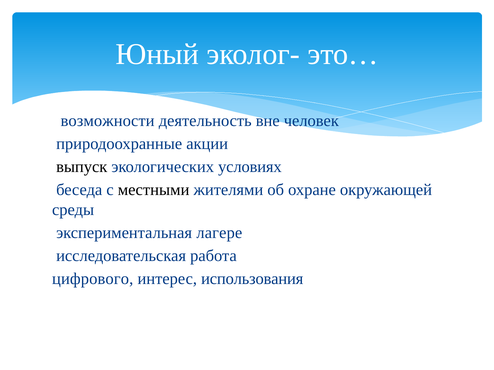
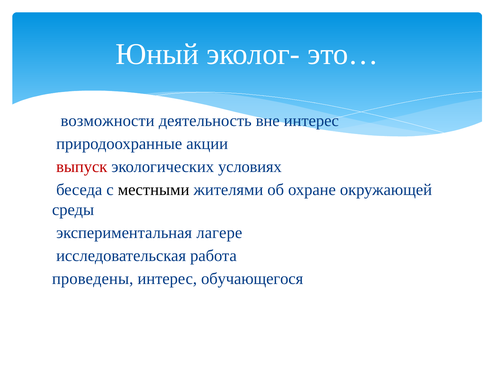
вне человек: человек -> интерес
выпуск colour: black -> red
цифрового: цифрового -> проведены
использования: использования -> обучающегося
